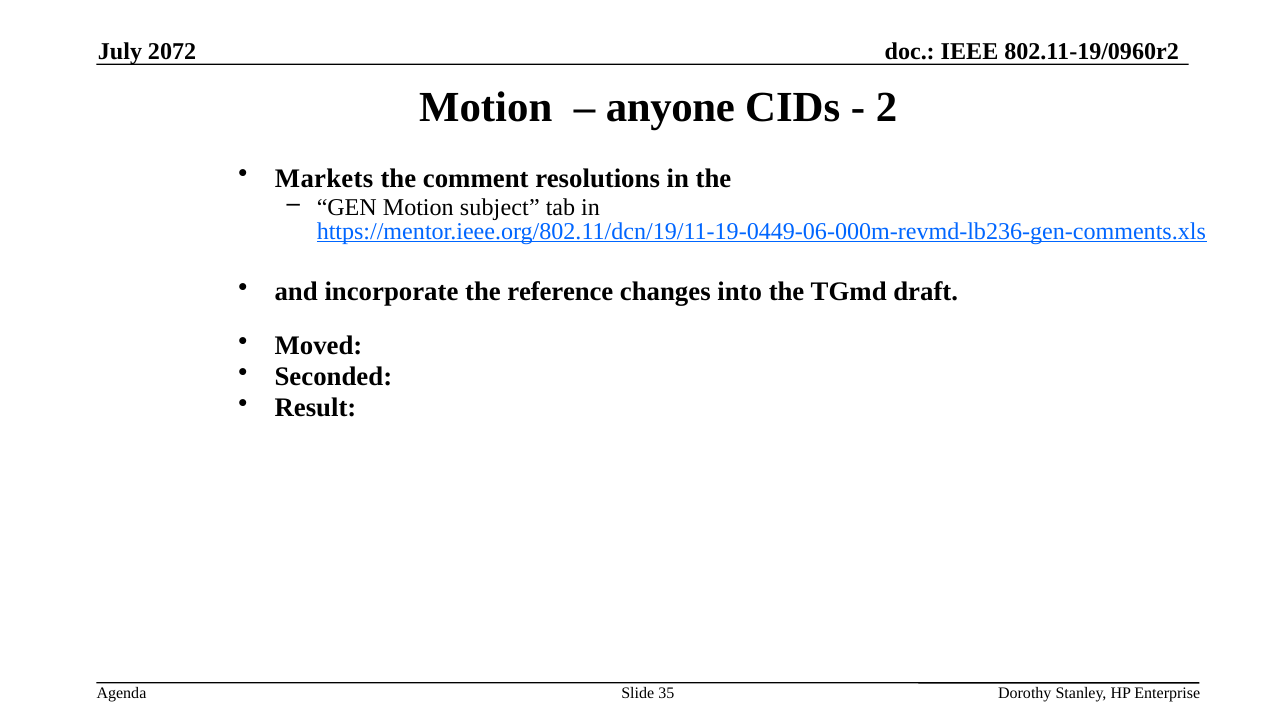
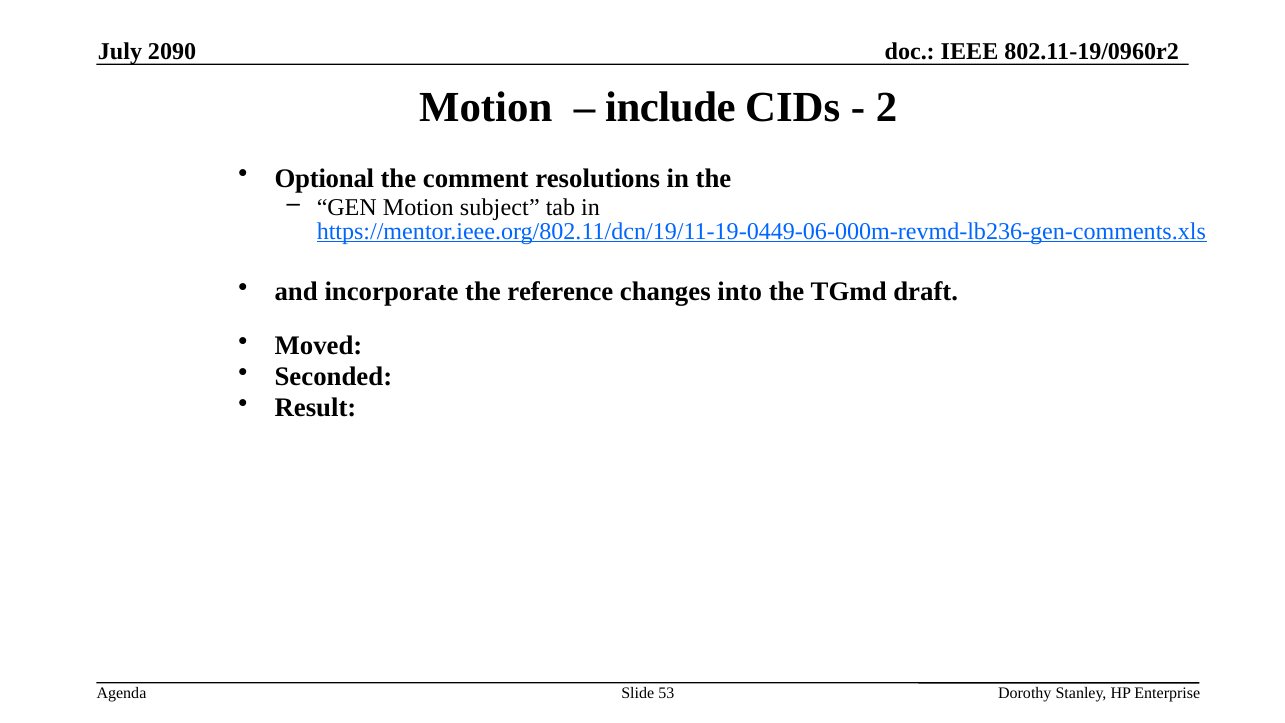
2072: 2072 -> 2090
anyone: anyone -> include
Markets: Markets -> Optional
35: 35 -> 53
